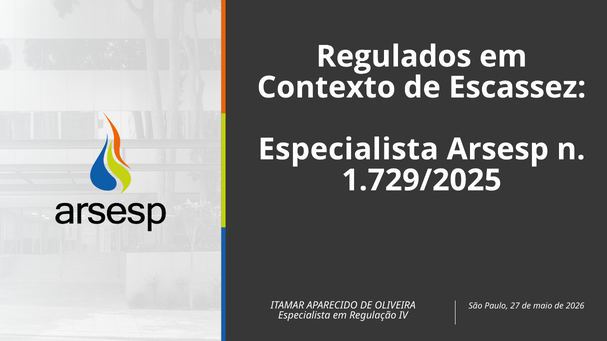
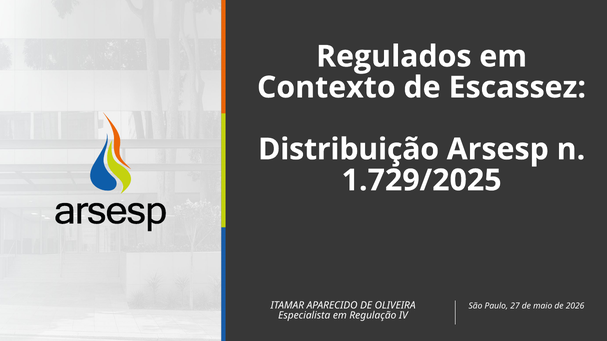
Especialista at (348, 150): Especialista -> Distribuição
